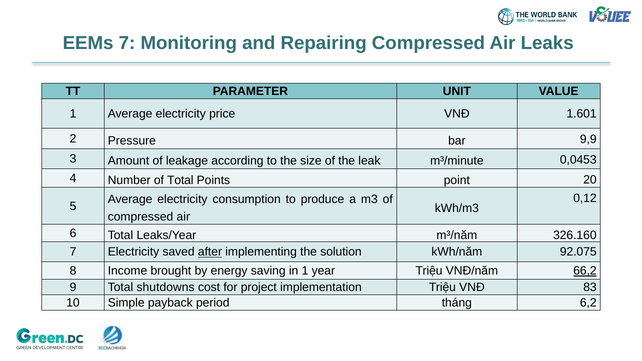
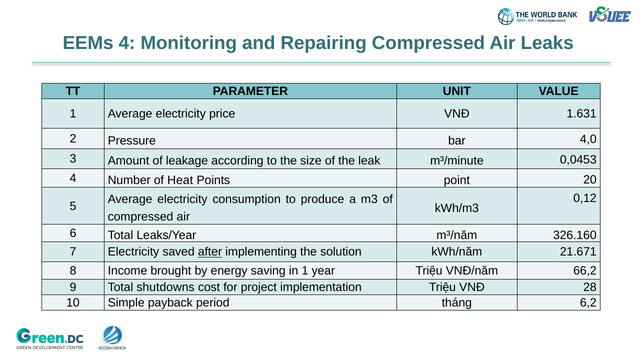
EEMs 7: 7 -> 4
1.601: 1.601 -> 1.631
9,9: 9,9 -> 4,0
of Total: Total -> Heat
92.075: 92.075 -> 21.671
66,2 underline: present -> none
83: 83 -> 28
